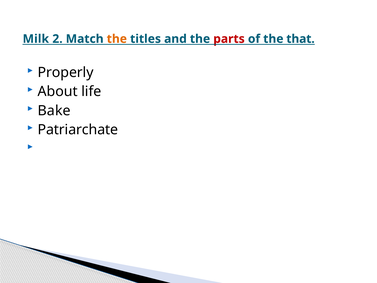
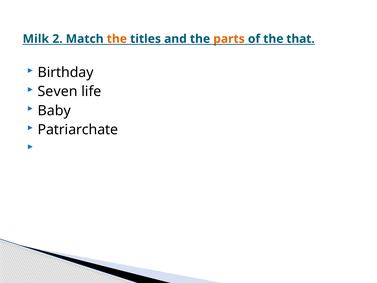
parts colour: red -> orange
Properly: Properly -> Birthday
About: About -> Seven
Bake: Bake -> Baby
